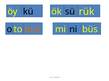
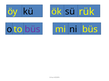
büs at (32, 29) colour: orange -> purple
